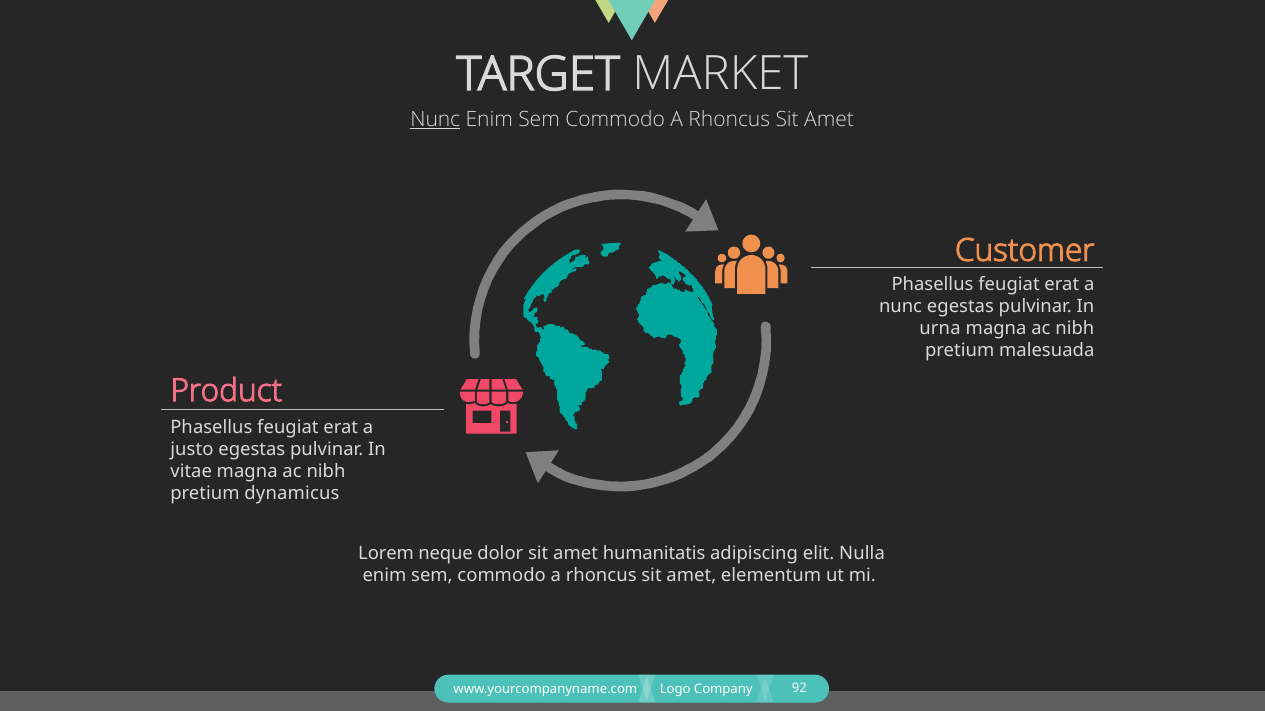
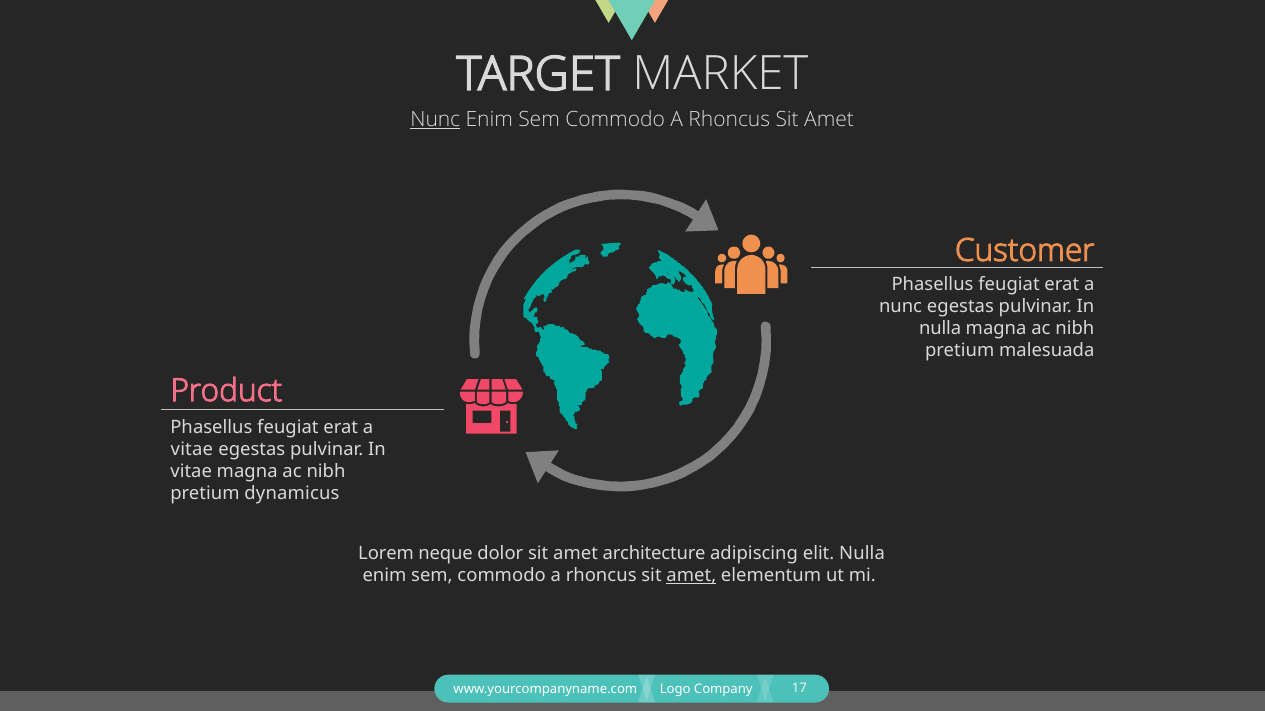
urna at (940, 329): urna -> nulla
justo at (192, 450): justo -> vitae
humanitatis: humanitatis -> architecture
amet at (691, 576) underline: none -> present
92: 92 -> 17
